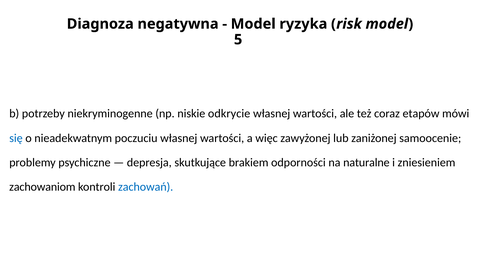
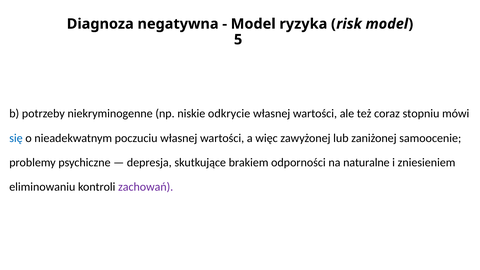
etapów: etapów -> stopniu
zachowaniom: zachowaniom -> eliminowaniu
zachowań colour: blue -> purple
